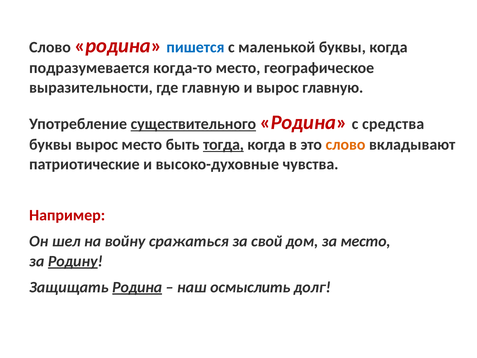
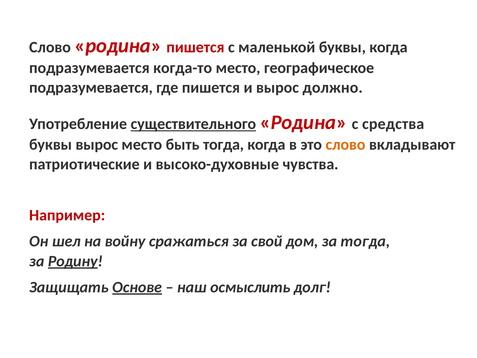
пишется at (195, 47) colour: blue -> red
выразительности at (91, 88): выразительности -> подразумевается
где главную: главную -> пишется
вырос главную: главную -> должно
тогда at (223, 144) underline: present -> none
за место: место -> тогда
Защищать Родина: Родина -> Основе
